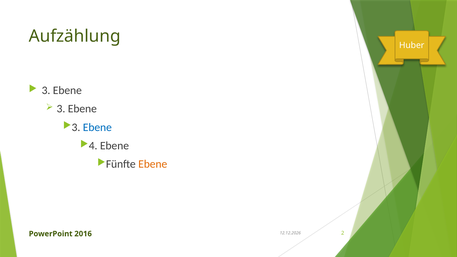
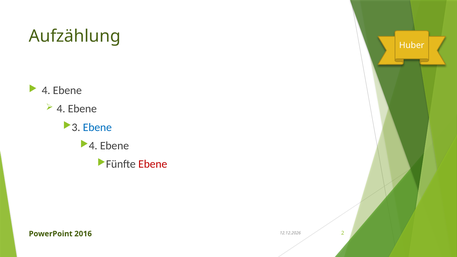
3 at (46, 90): 3 -> 4
3 at (61, 109): 3 -> 4
Ebene at (153, 164) colour: orange -> red
